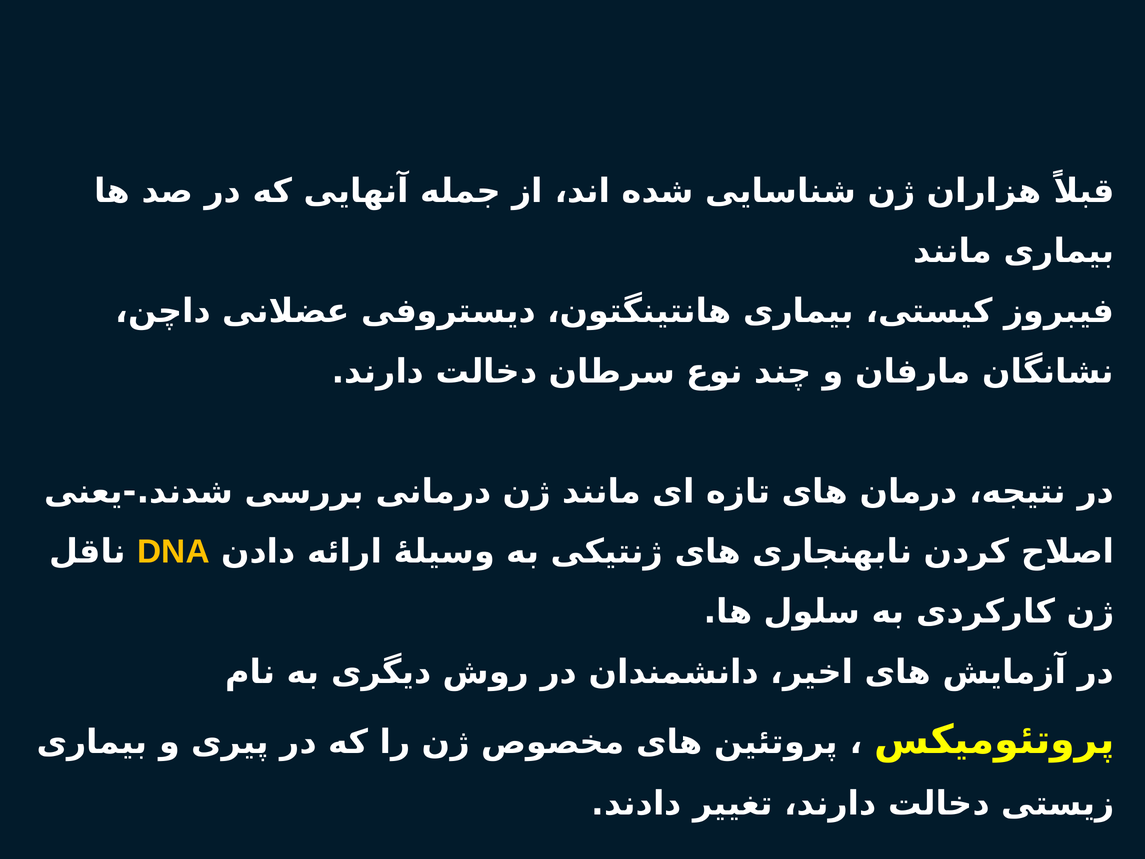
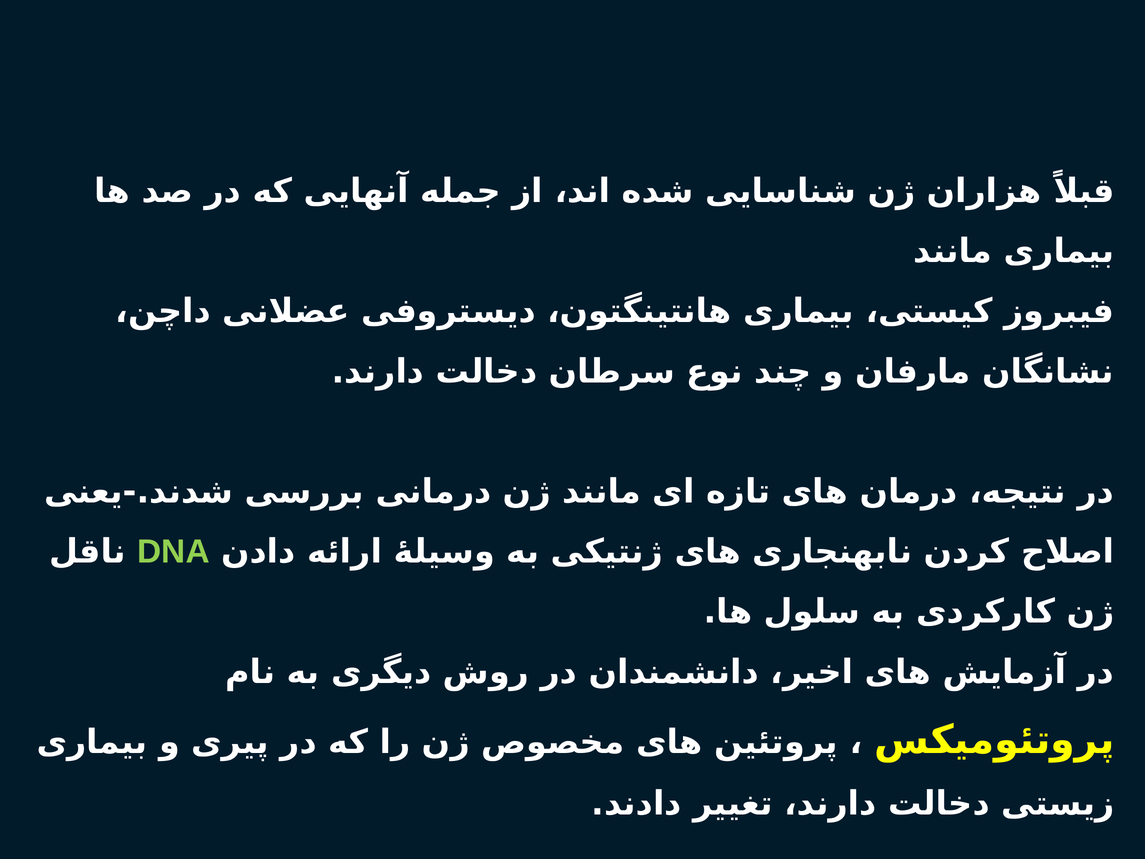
DNA colour: yellow -> light green
